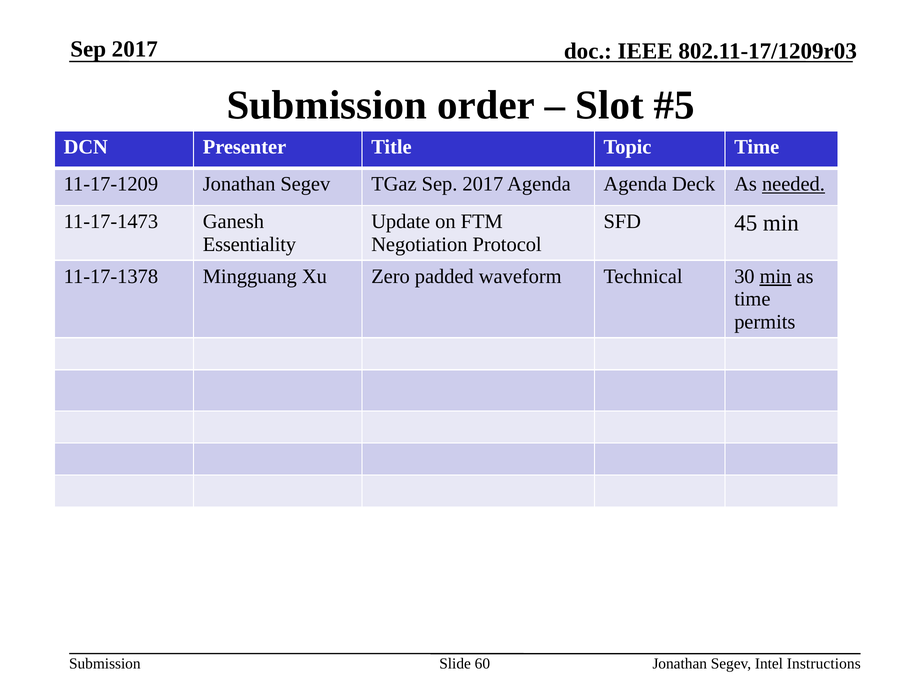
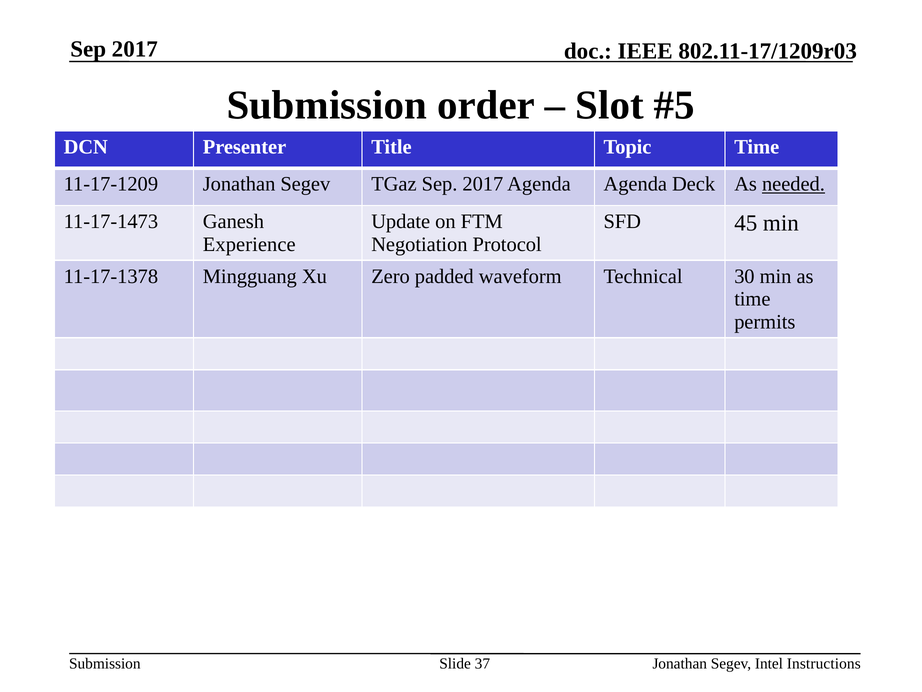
Essentiality: Essentiality -> Experience
min at (776, 276) underline: present -> none
60: 60 -> 37
